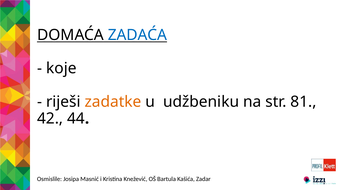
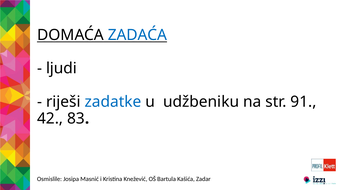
koje: koje -> ljudi
zadatke colour: orange -> blue
81: 81 -> 91
44: 44 -> 83
